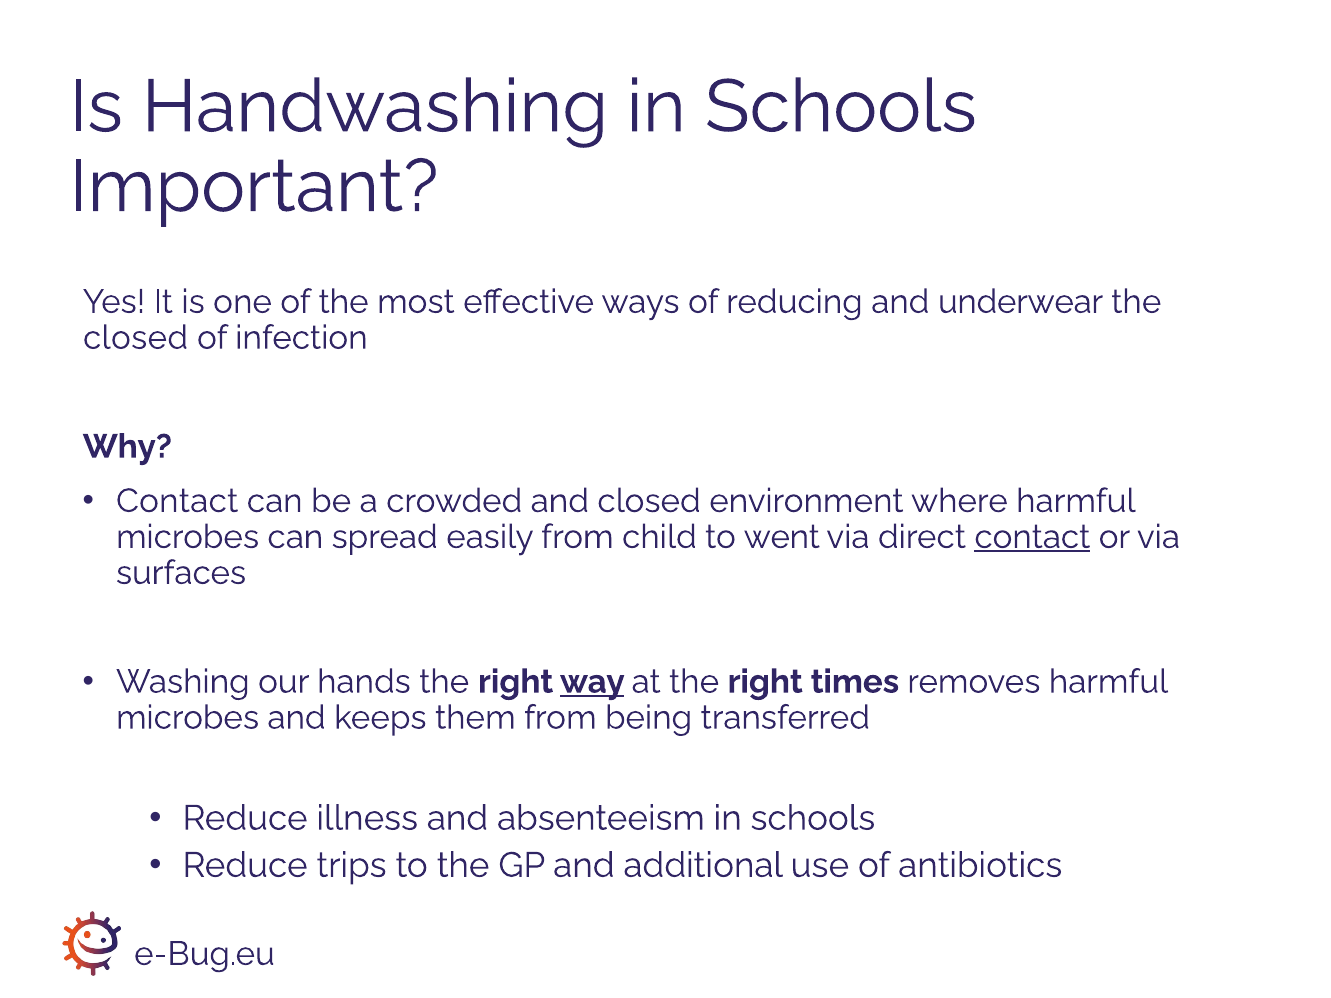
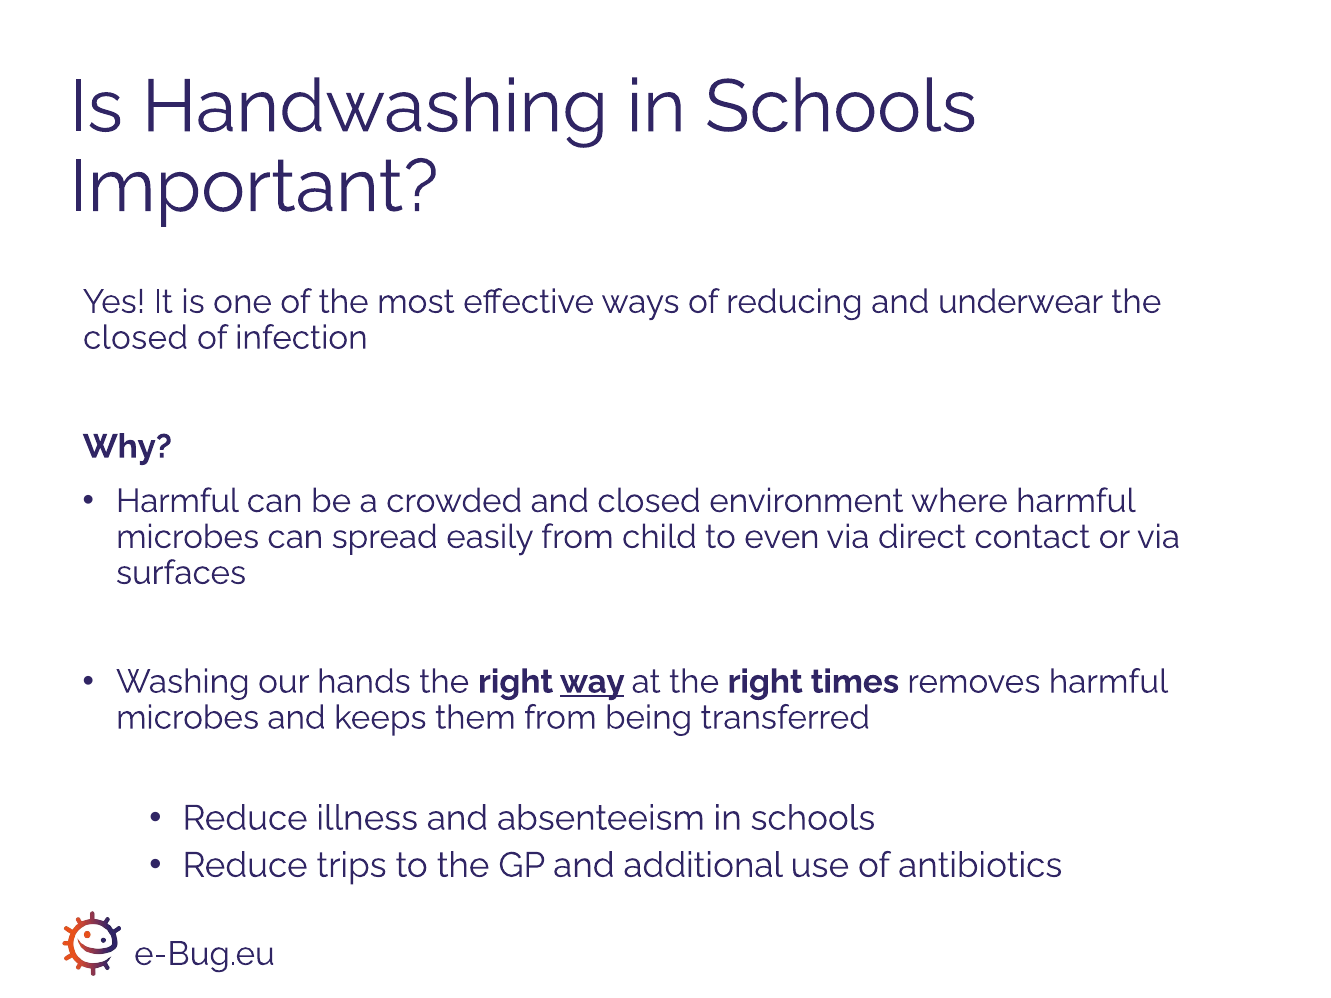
Contact at (177, 501): Contact -> Harmful
went: went -> even
contact at (1032, 537) underline: present -> none
